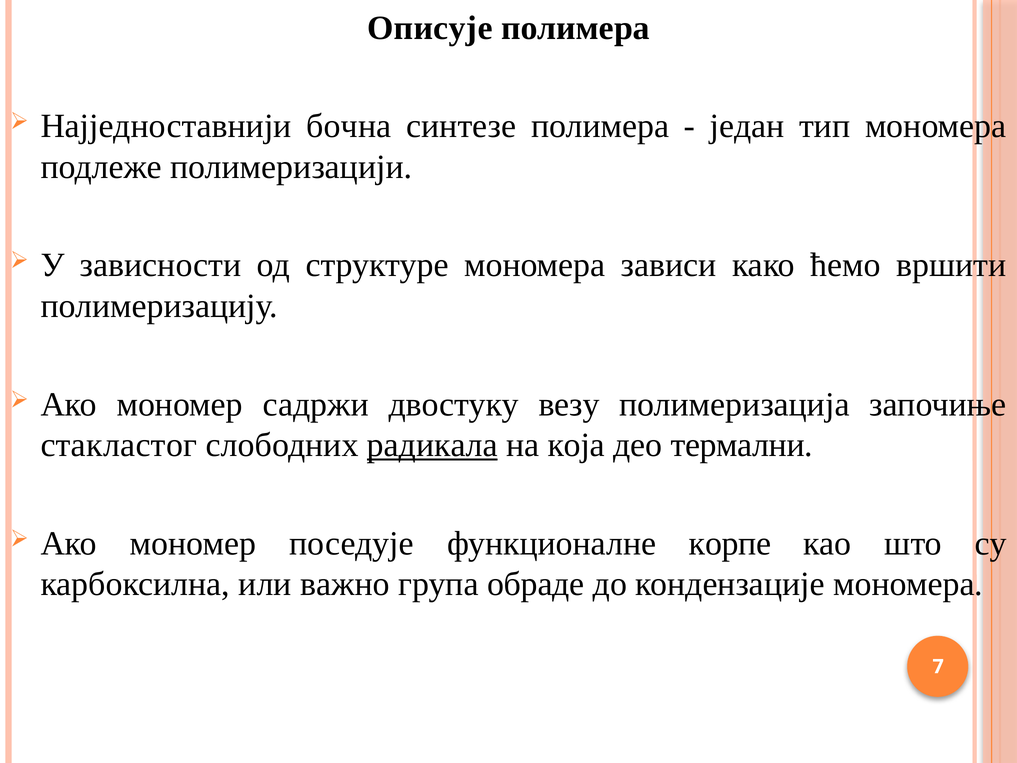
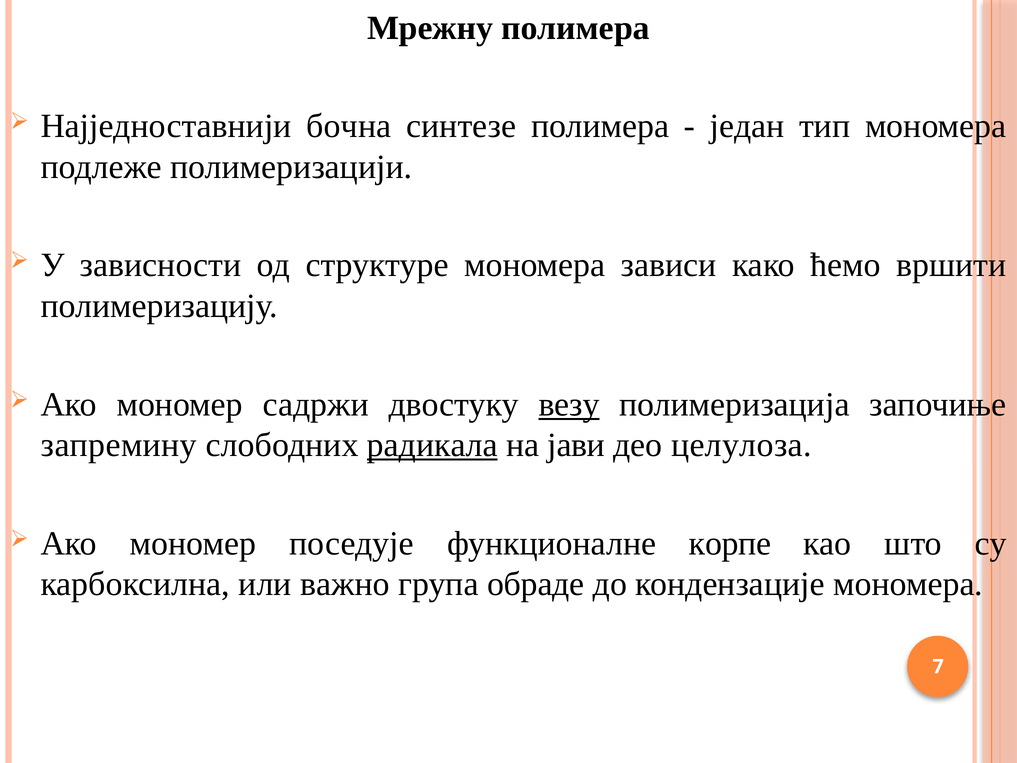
Описује: Описује -> Мрежну
везу underline: none -> present
стакластог: стакластог -> запремину
која: која -> јави
термални: термални -> целулоза
